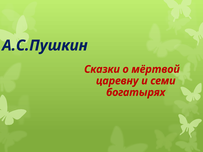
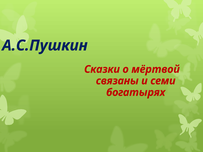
царевну: царевну -> связаны
